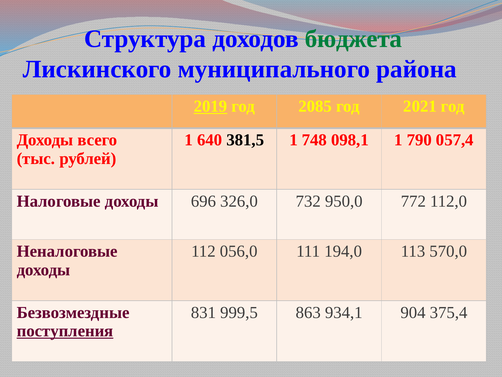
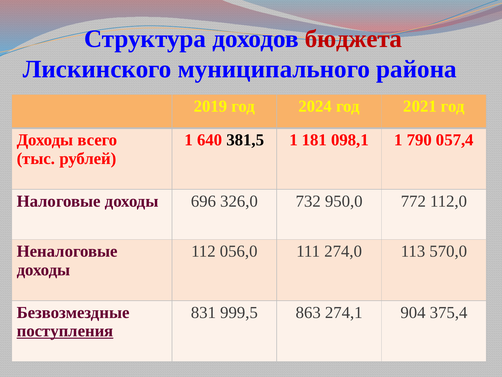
бюджета colour: green -> red
2019 underline: present -> none
2085: 2085 -> 2024
748: 748 -> 181
194,0: 194,0 -> 274,0
934,1: 934,1 -> 274,1
